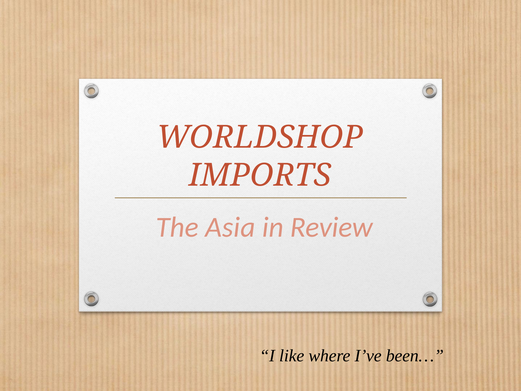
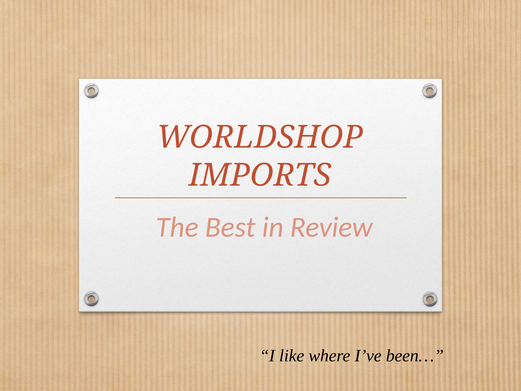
Asia: Asia -> Best
